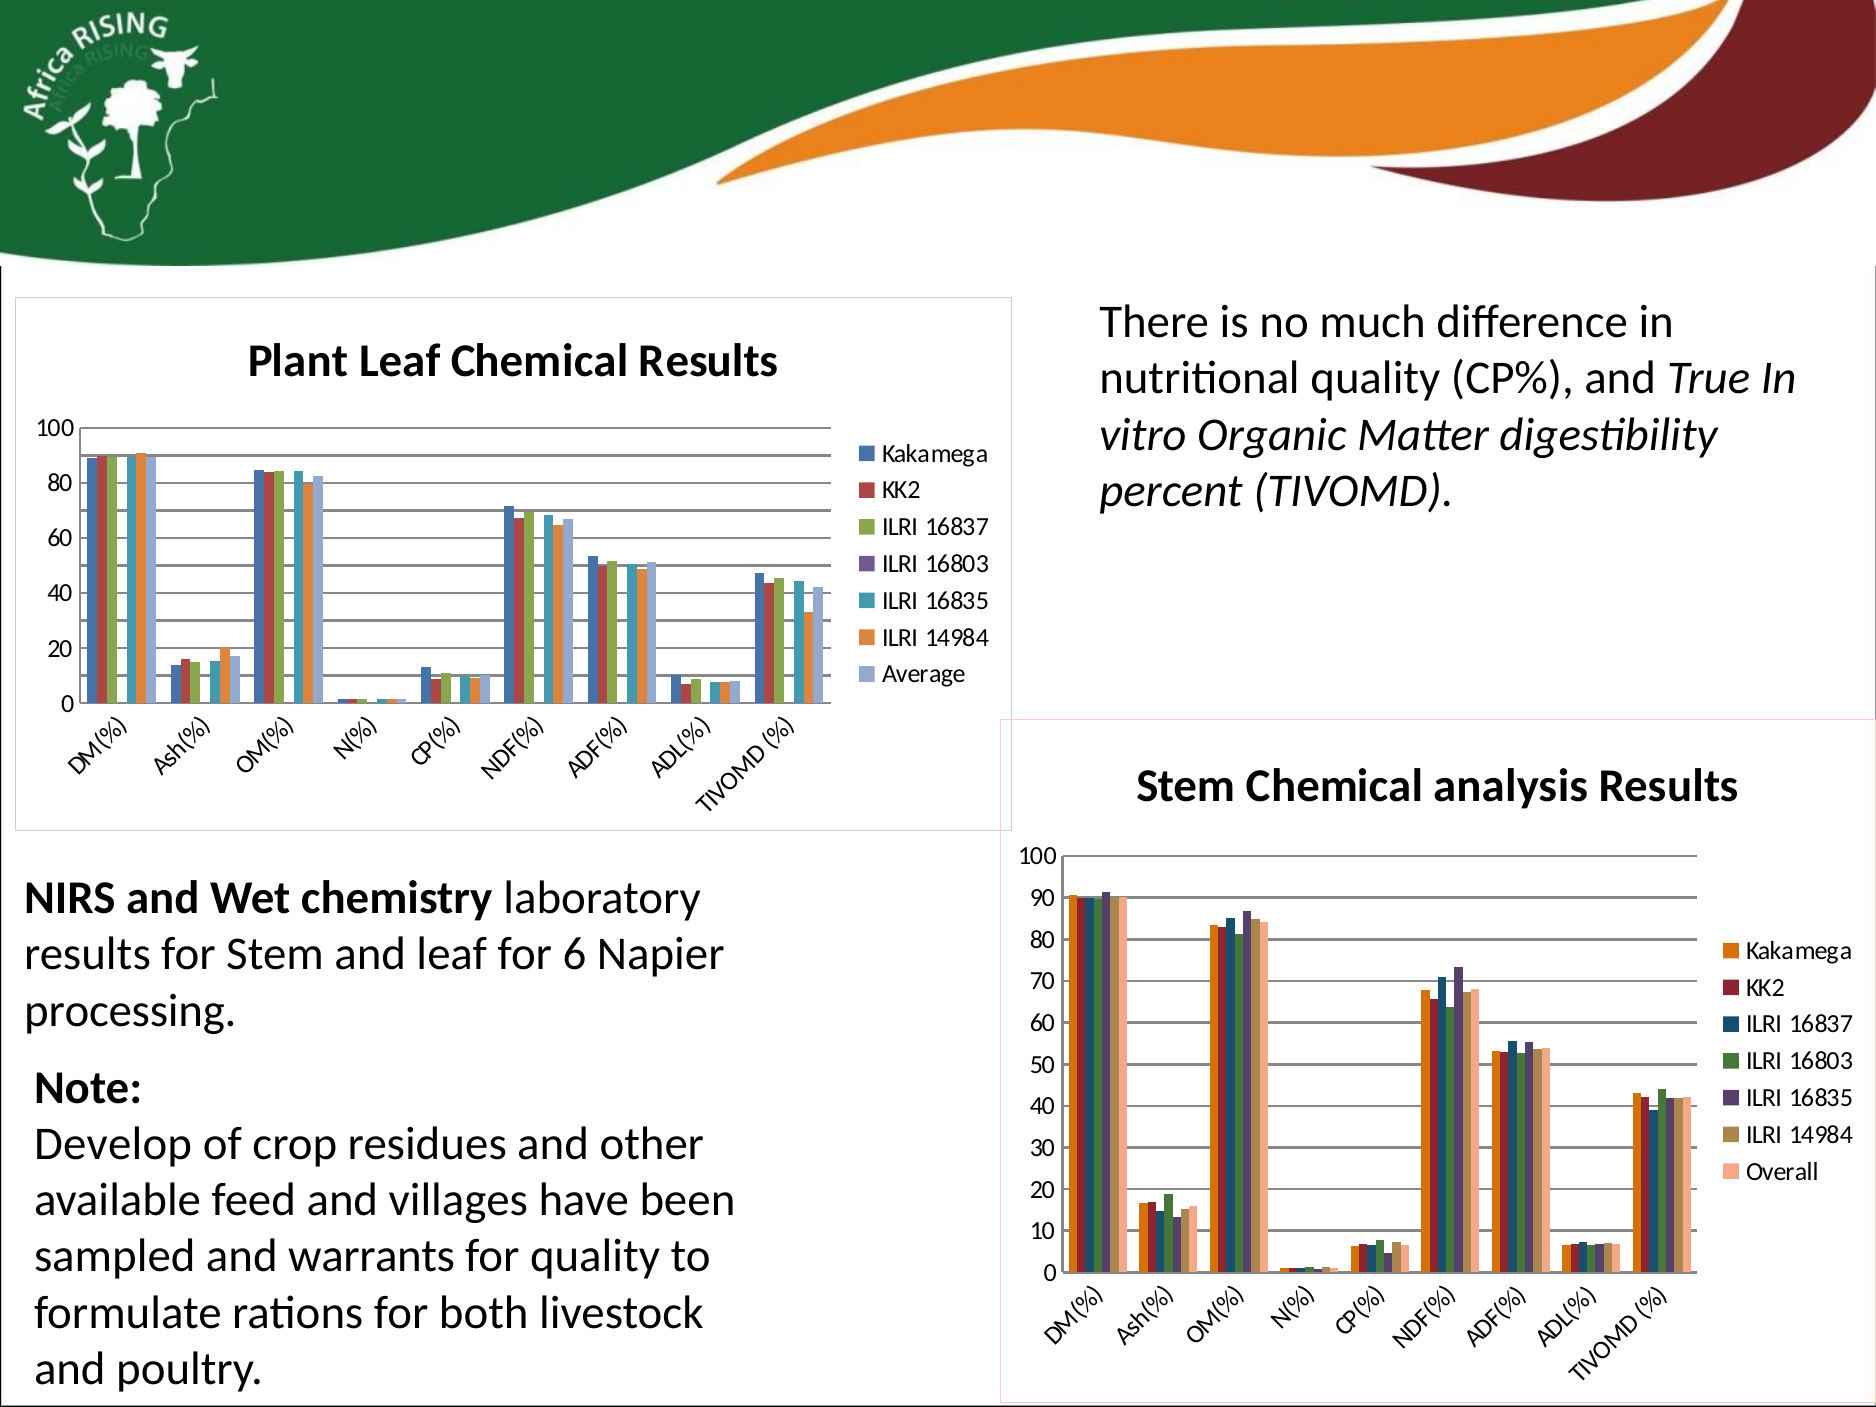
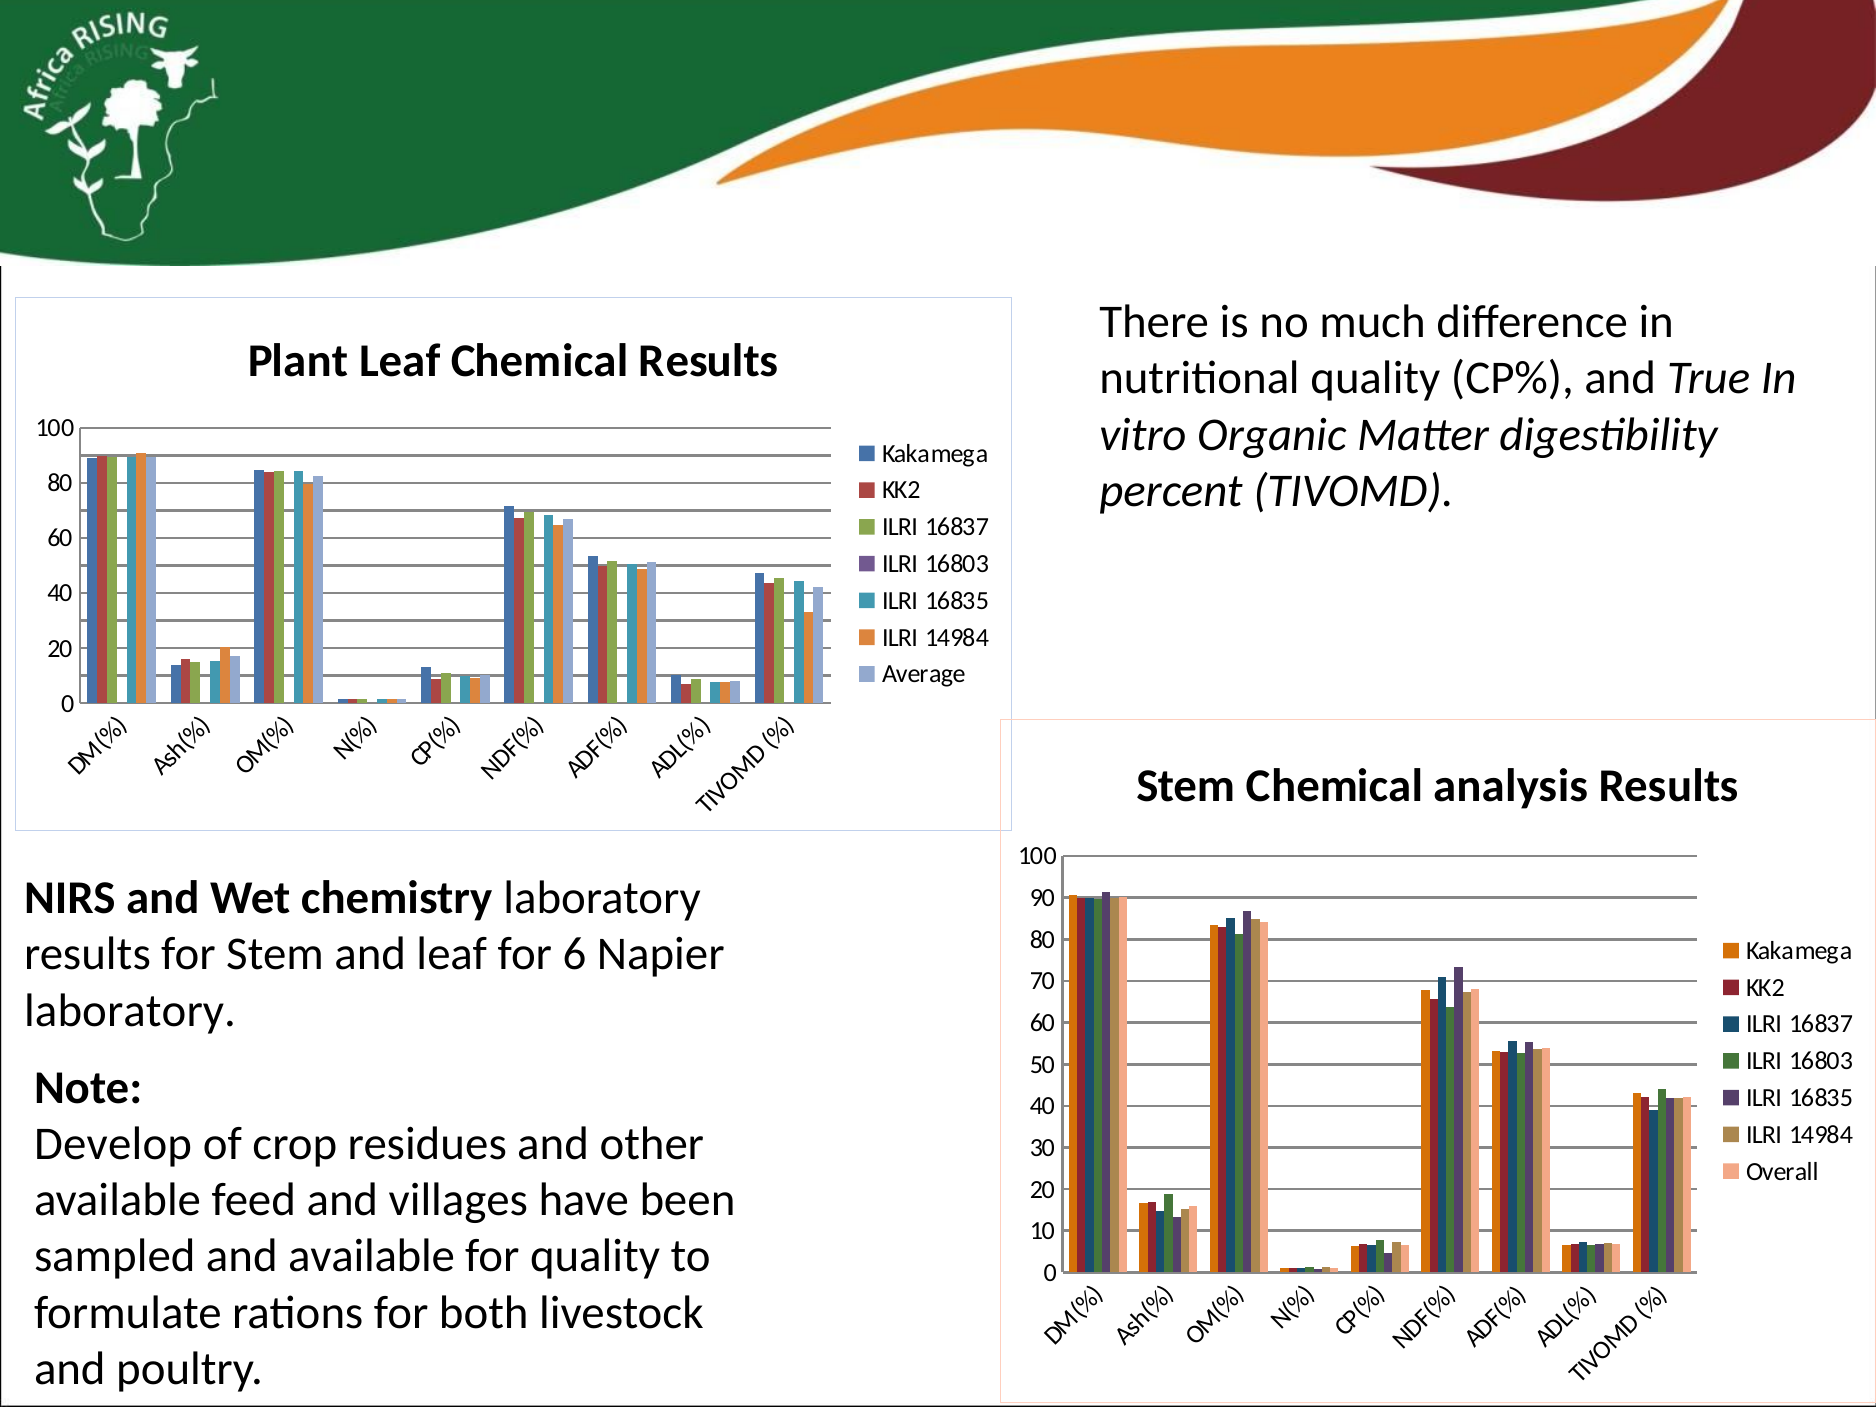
processing at (130, 1011): processing -> laboratory
and warrants: warrants -> available
